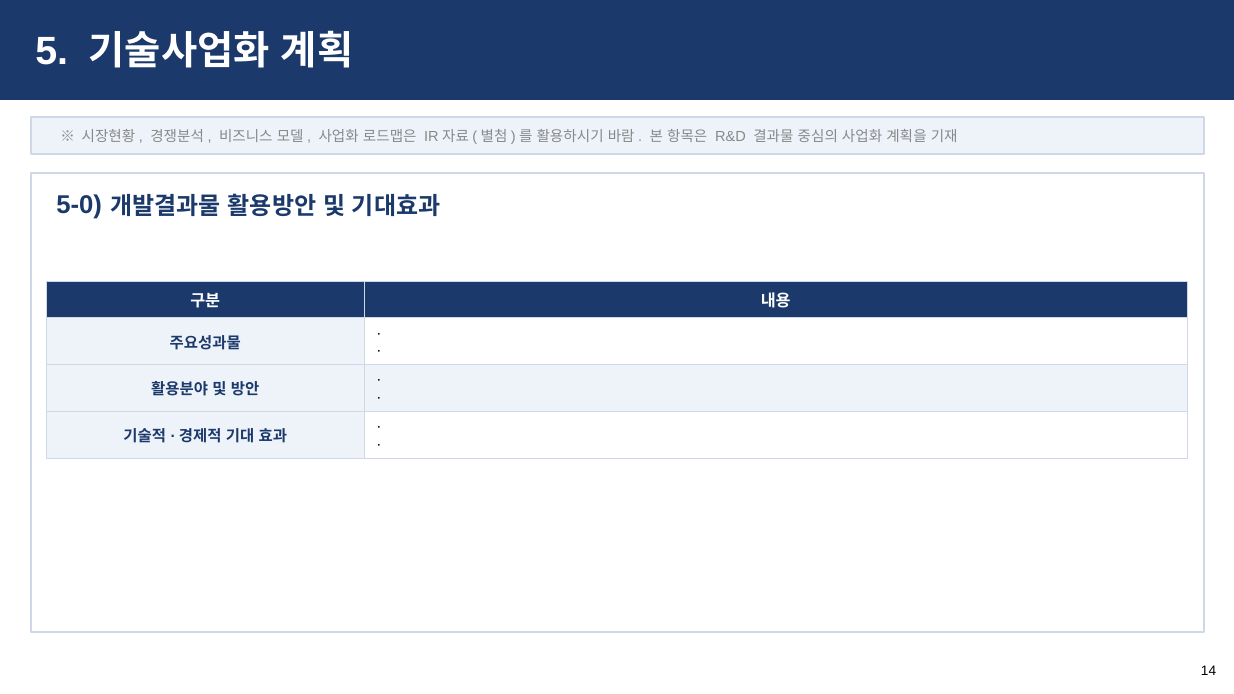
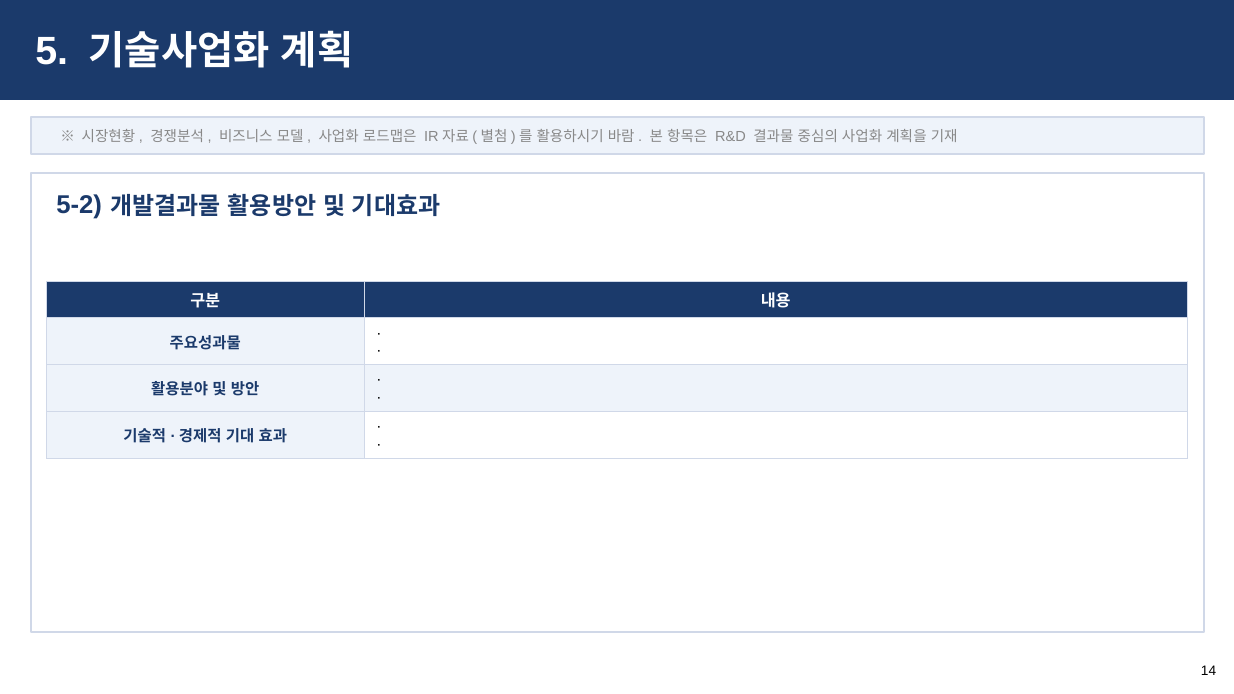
5-0: 5-0 -> 5-2
